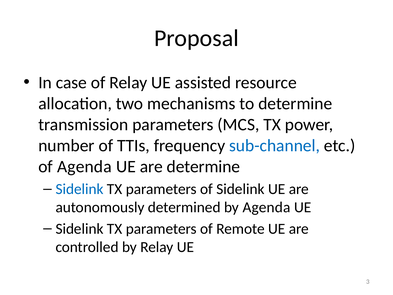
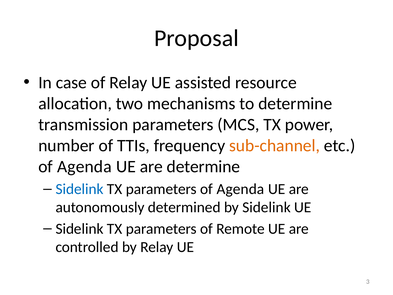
sub-channel colour: blue -> orange
parameters of Sidelink: Sidelink -> Agenda
by Agenda: Agenda -> Sidelink
